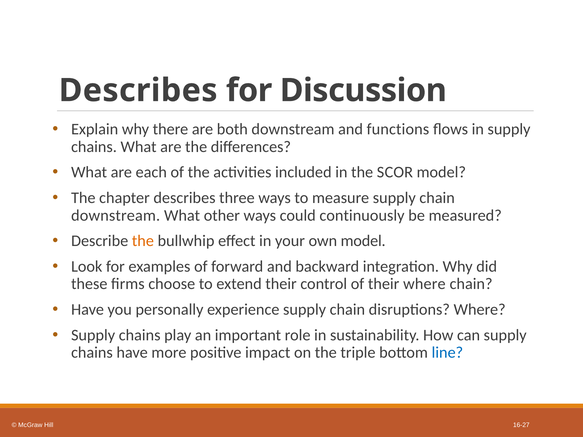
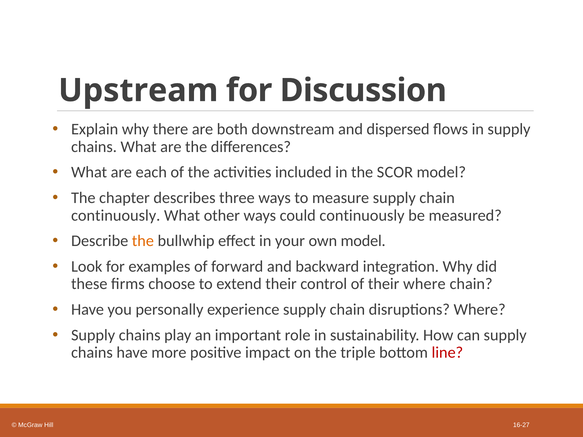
Describes at (138, 91): Describes -> Upstream
functions: functions -> dispersed
downstream at (116, 215): downstream -> continuously
line colour: blue -> red
